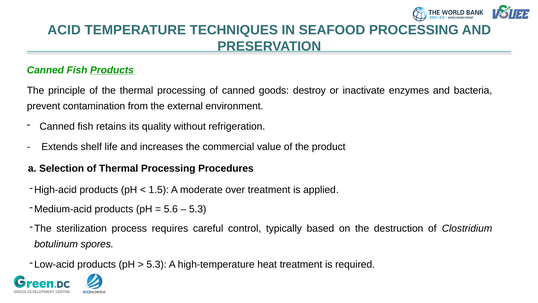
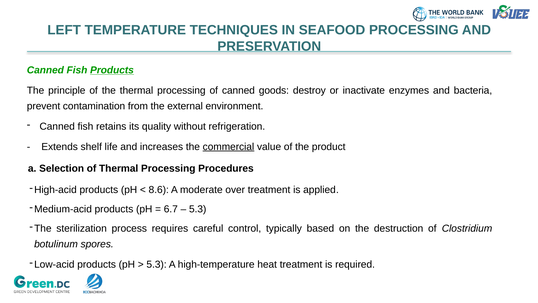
ACID: ACID -> LEFT
commercial underline: none -> present
1.5: 1.5 -> 8.6
5.6: 5.6 -> 6.7
